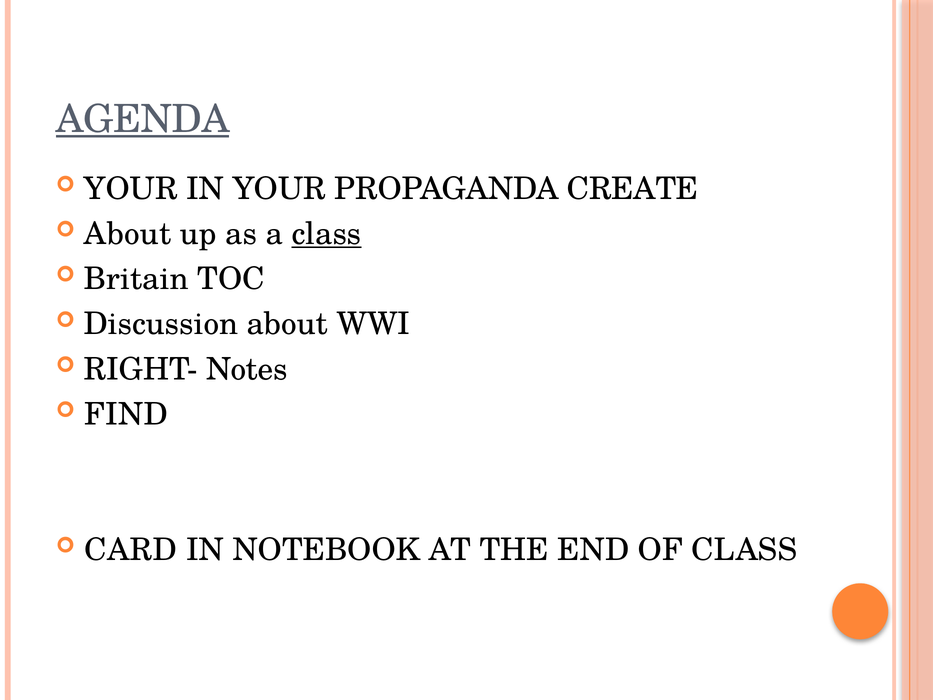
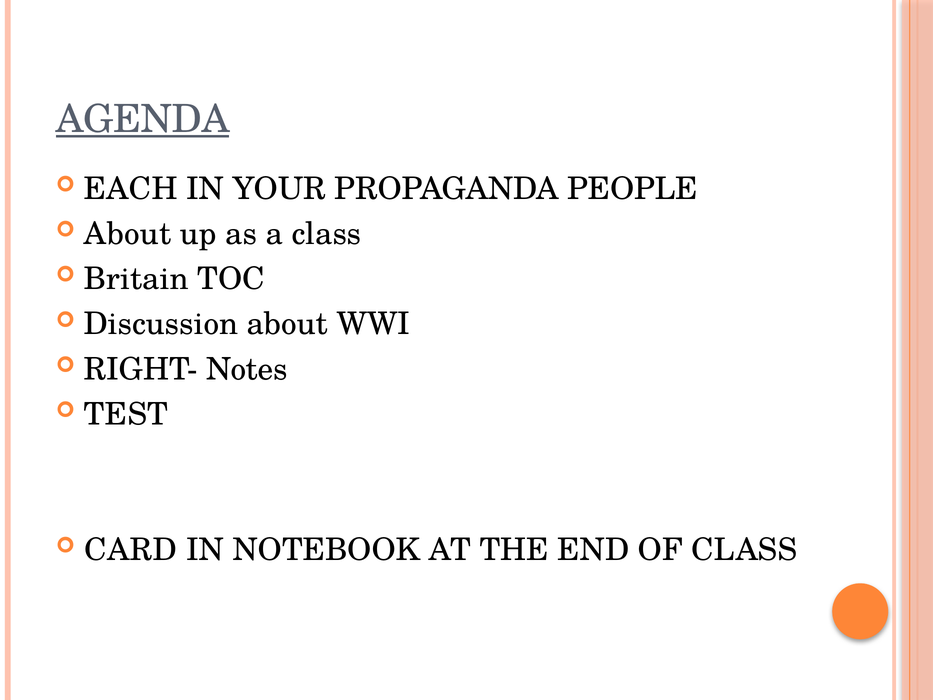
YOUR at (131, 189): YOUR -> EACH
CREATE: CREATE -> PEOPLE
class at (326, 234) underline: present -> none
FIND: FIND -> TEST
